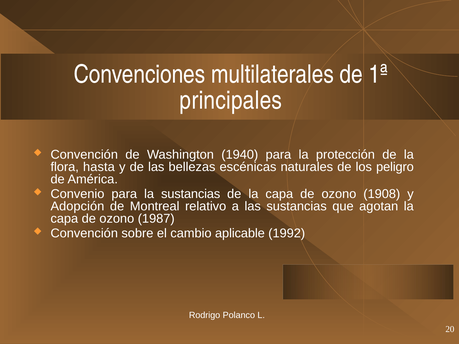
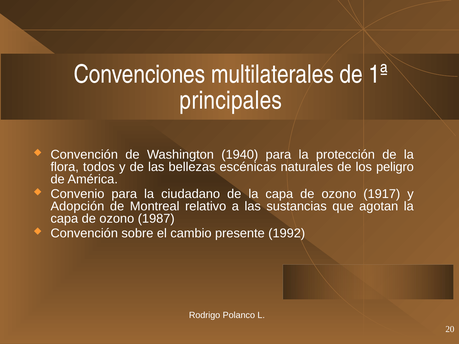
hasta: hasta -> todos
la sustancias: sustancias -> ciudadano
1908: 1908 -> 1917
aplicable: aplicable -> presente
